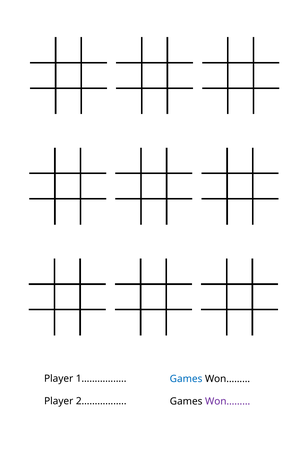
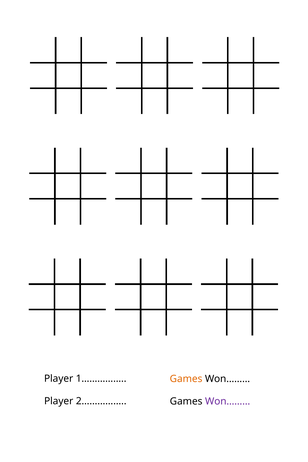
Games at (186, 379) colour: blue -> orange
